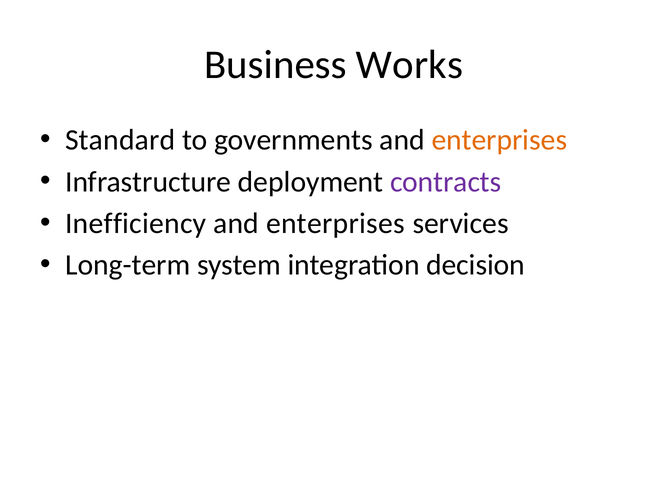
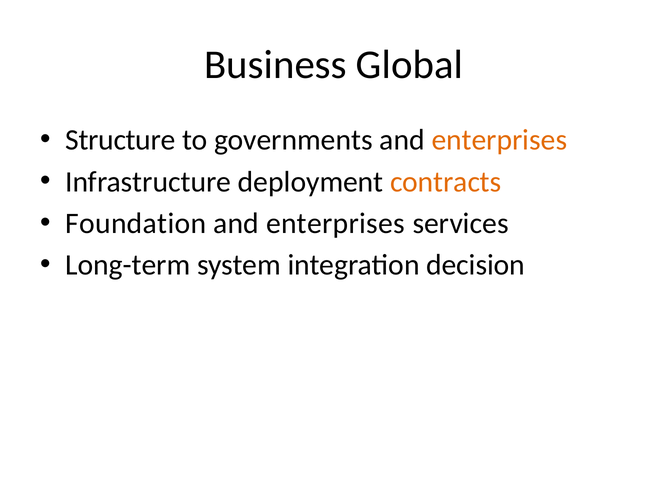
Works: Works -> Global
Standard: Standard -> Structure
contracts colour: purple -> orange
Inefficiency: Inefficiency -> Foundation
